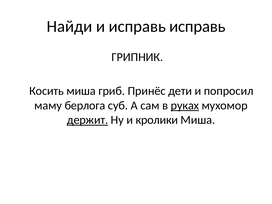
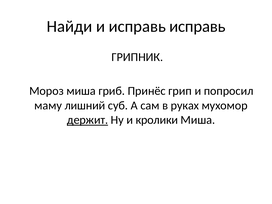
Косить: Косить -> Мороз
дети: дети -> грип
берлога: берлога -> лишний
руках underline: present -> none
